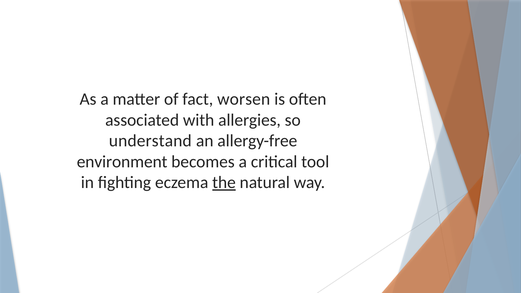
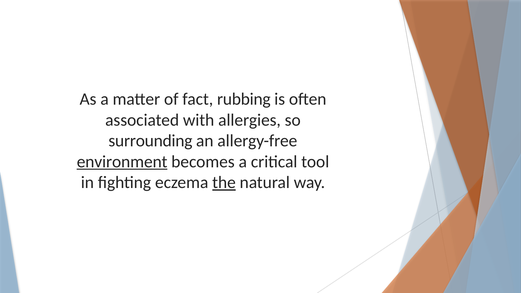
worsen: worsen -> rubbing
understand: understand -> surrounding
environment underline: none -> present
